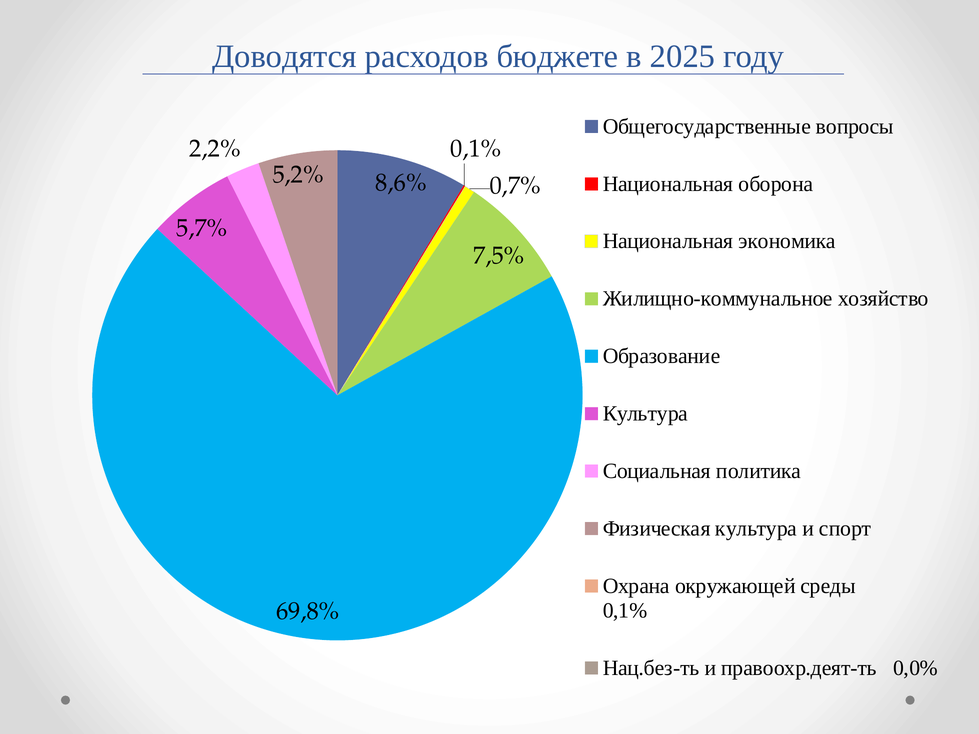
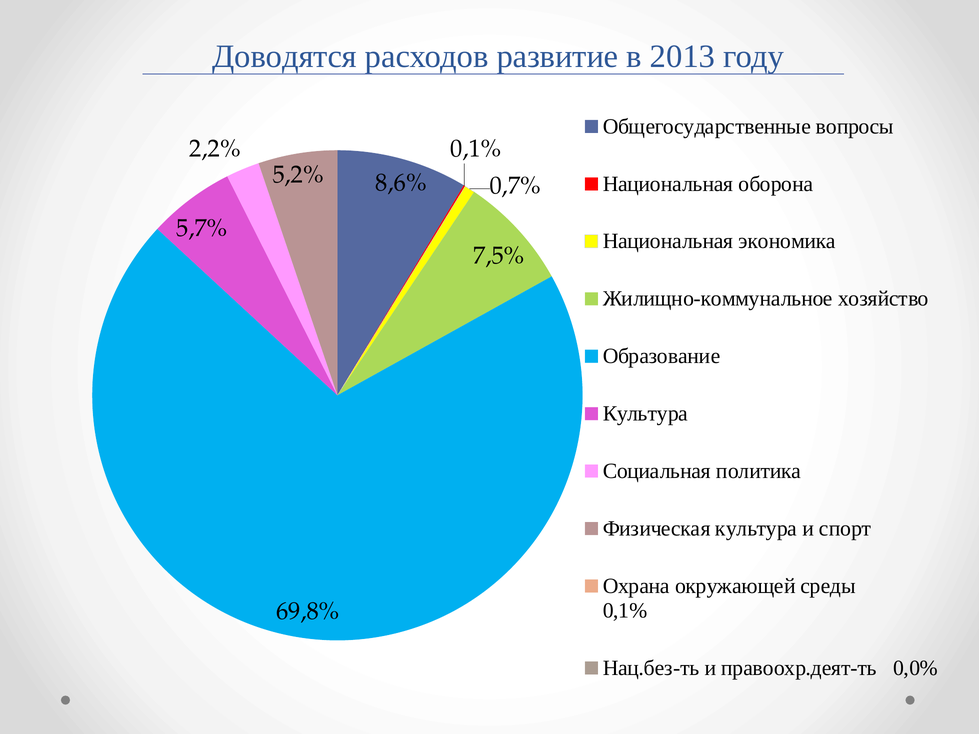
бюджете: бюджете -> развитие
2025: 2025 -> 2013
